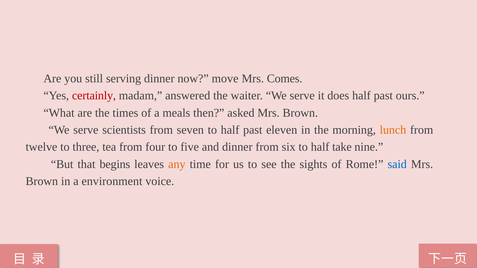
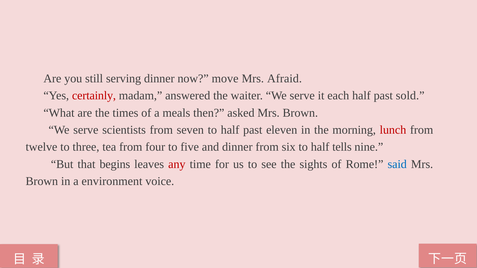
Comes: Comes -> Afraid
does: does -> each
ours: ours -> sold
lunch colour: orange -> red
take: take -> tells
any colour: orange -> red
